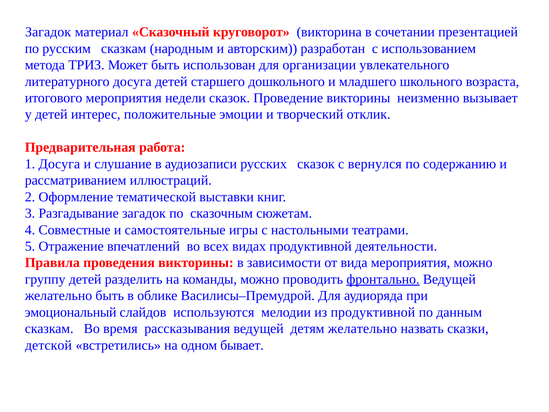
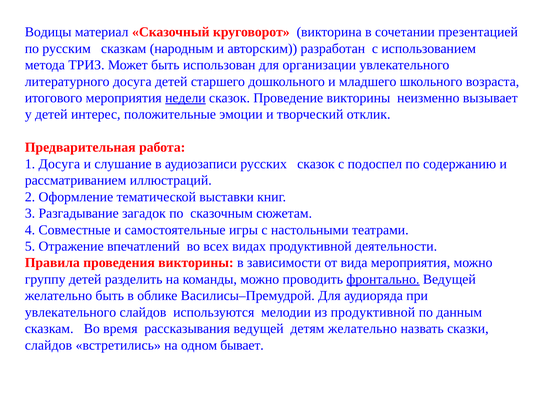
Загадок at (48, 32): Загадок -> Водицы
недели underline: none -> present
вернулся: вернулся -> подоспел
эмоциональный at (71, 312): эмоциональный -> увлекательного
детской at (48, 345): детской -> слайдов
